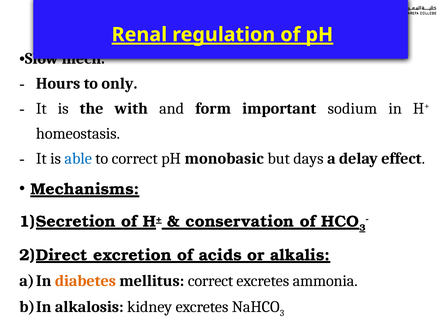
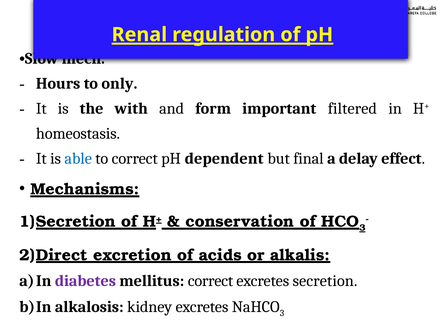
sodium: sodium -> filtered
monobasic: monobasic -> dependent
days: days -> final
diabetes colour: orange -> purple
ammonia: ammonia -> secretion
